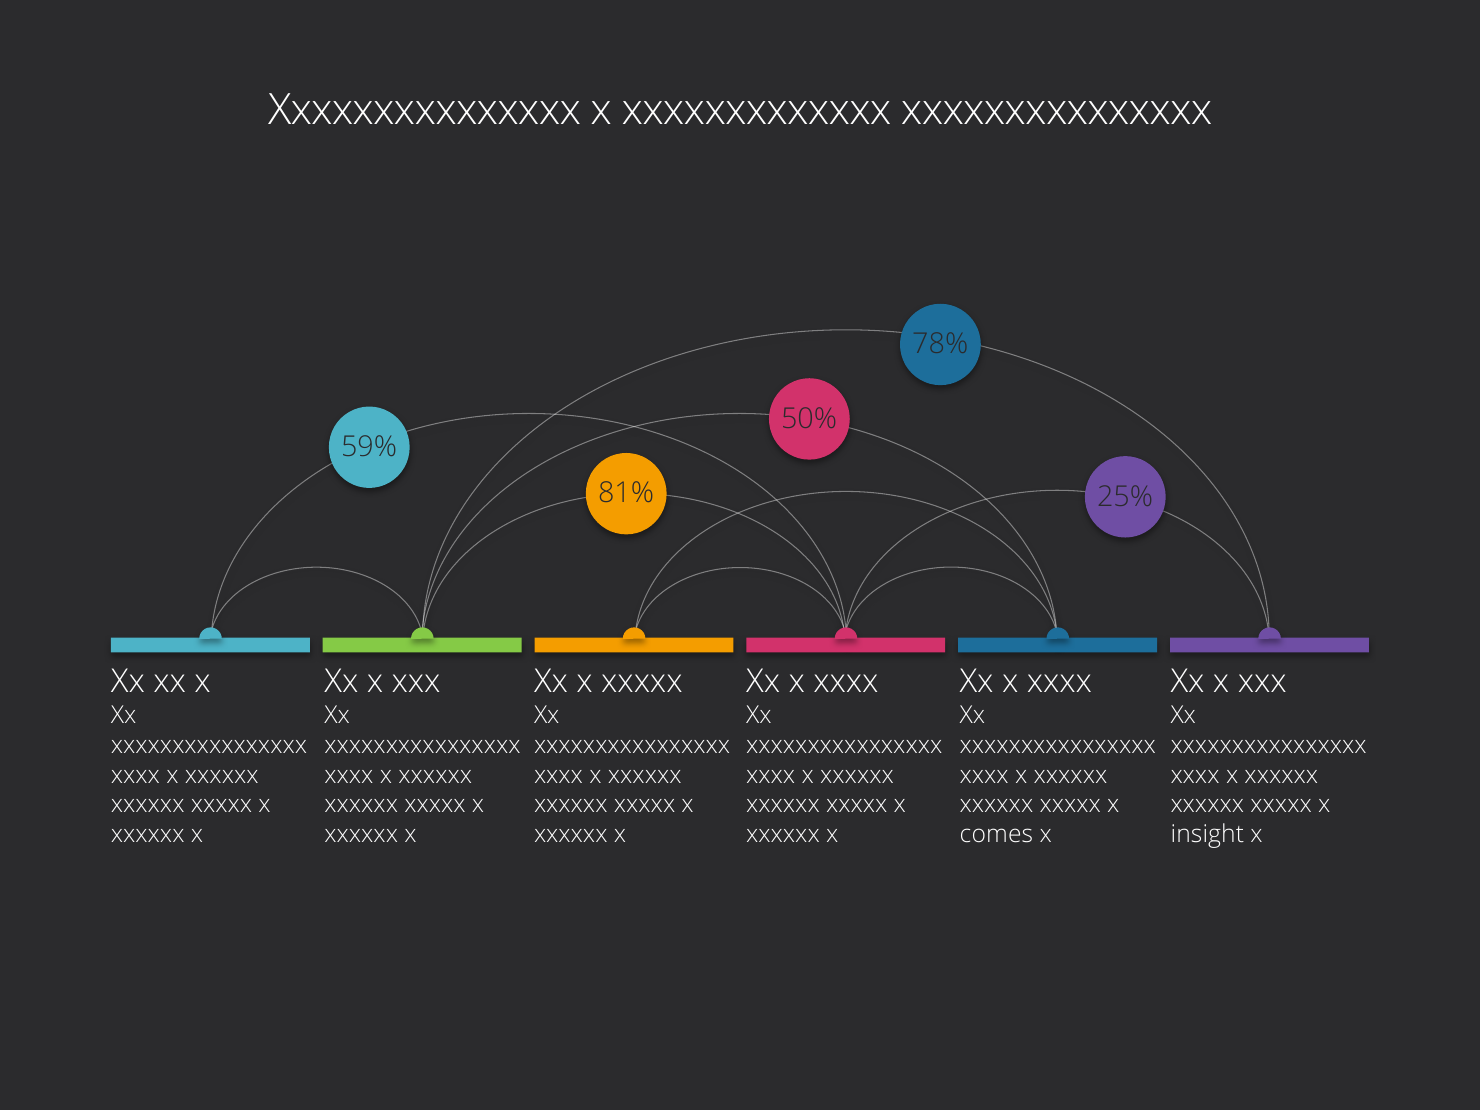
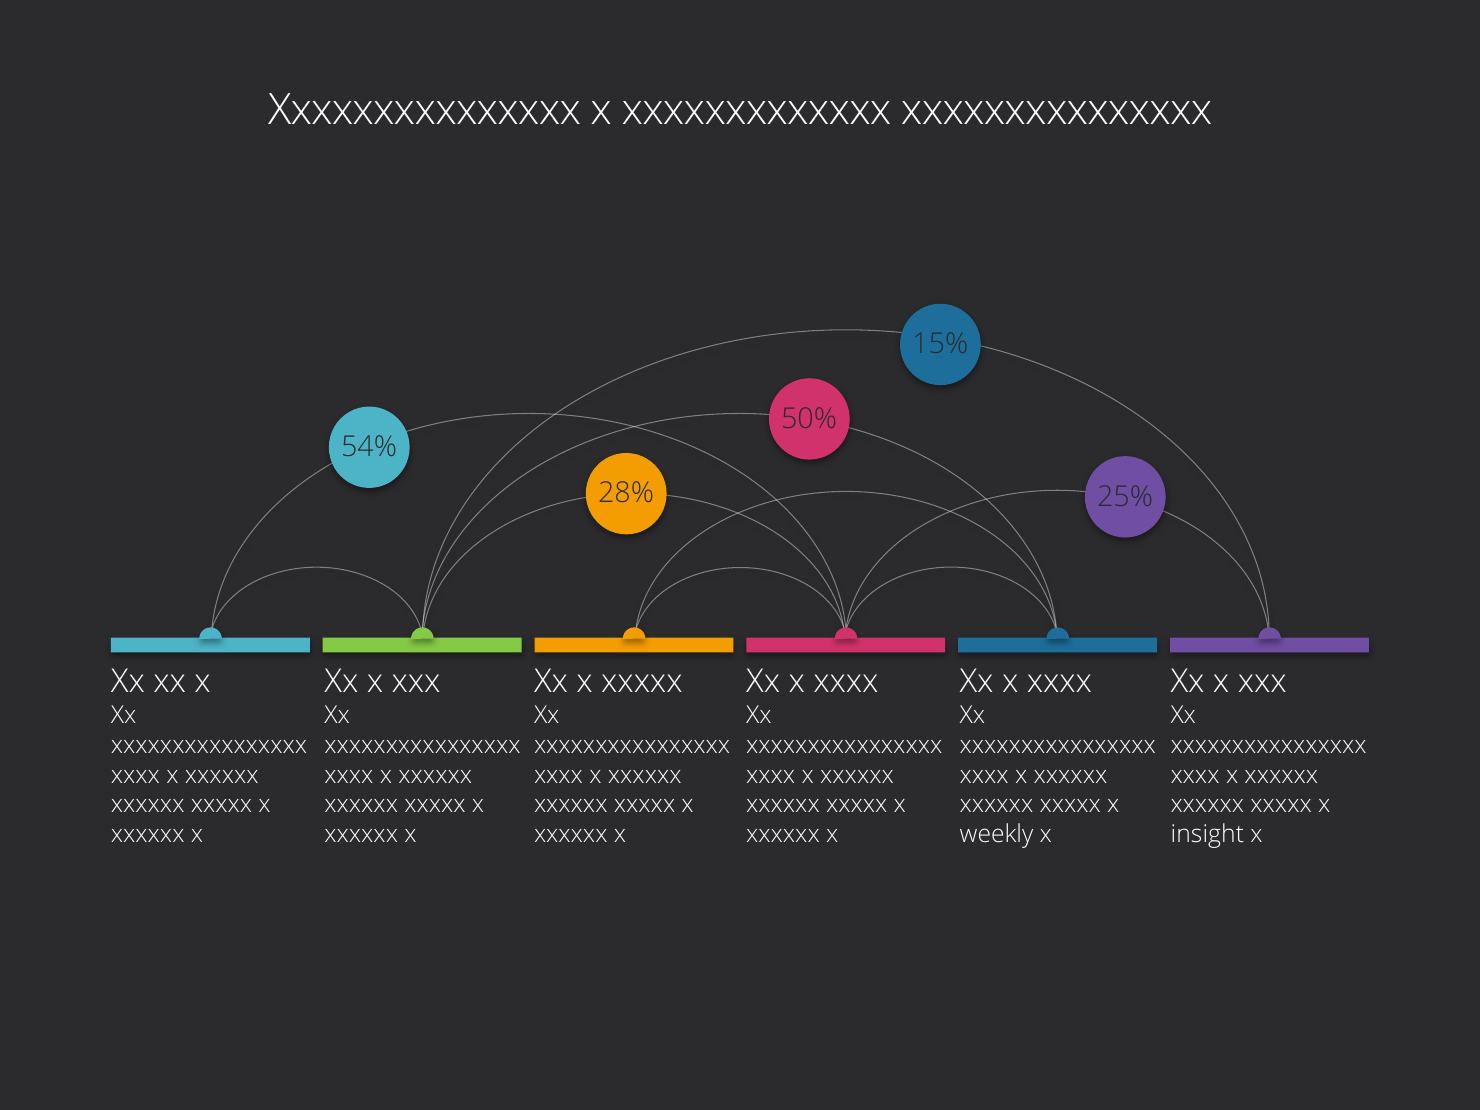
78%: 78% -> 15%
59%: 59% -> 54%
81%: 81% -> 28%
comes: comes -> weekly
